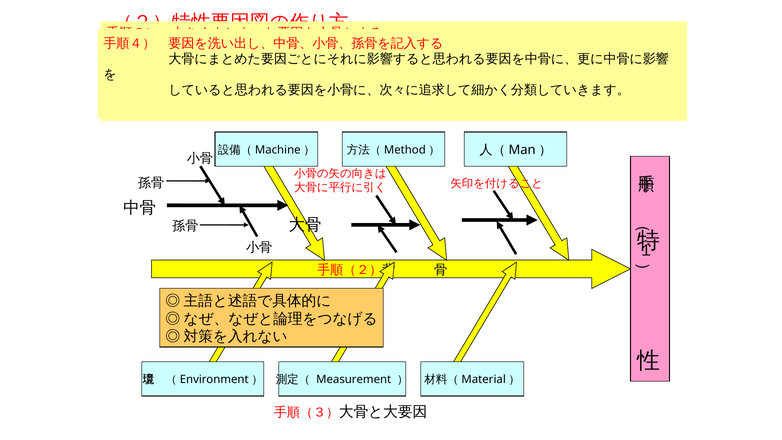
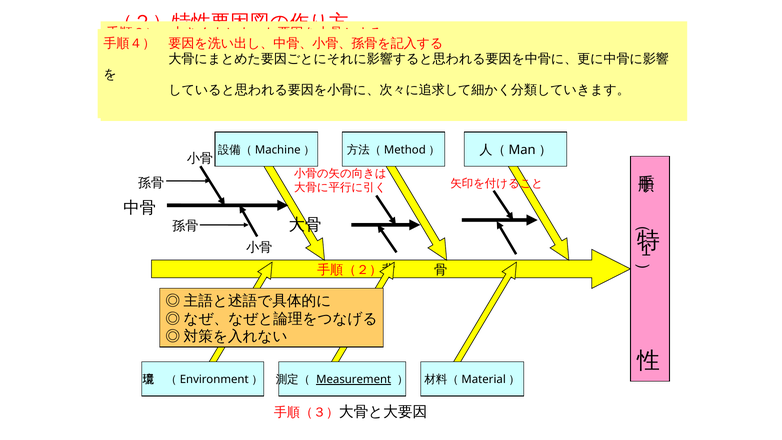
Measurement at (354, 380) underline: none -> present
